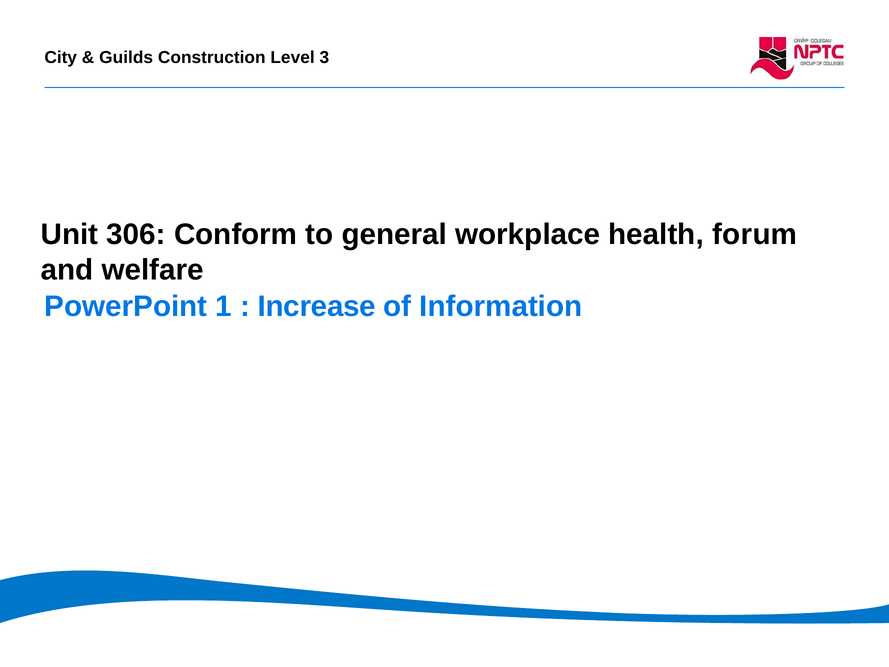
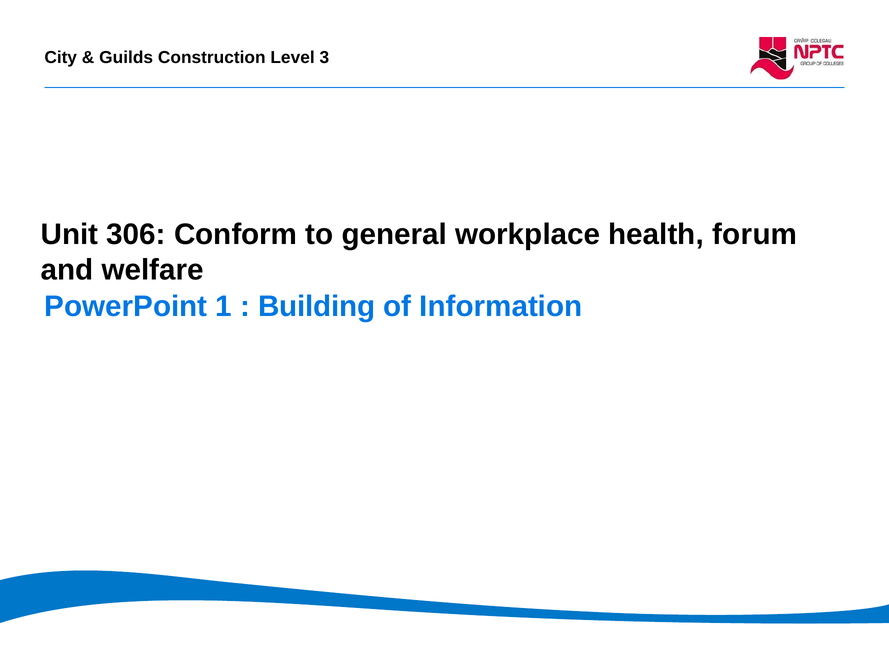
Increase: Increase -> Building
